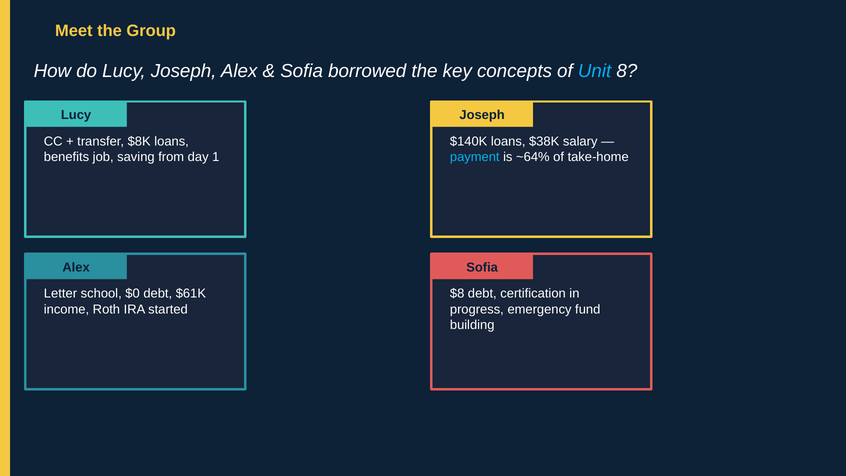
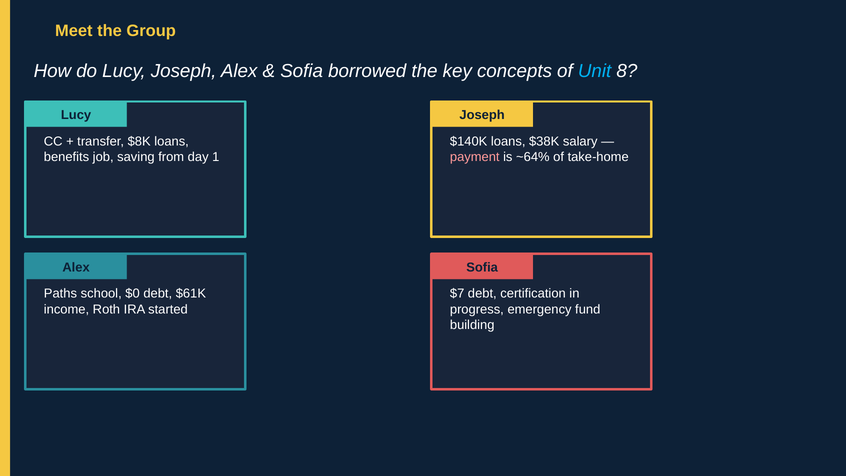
payment colour: light blue -> pink
Letter: Letter -> Paths
$8: $8 -> $7
